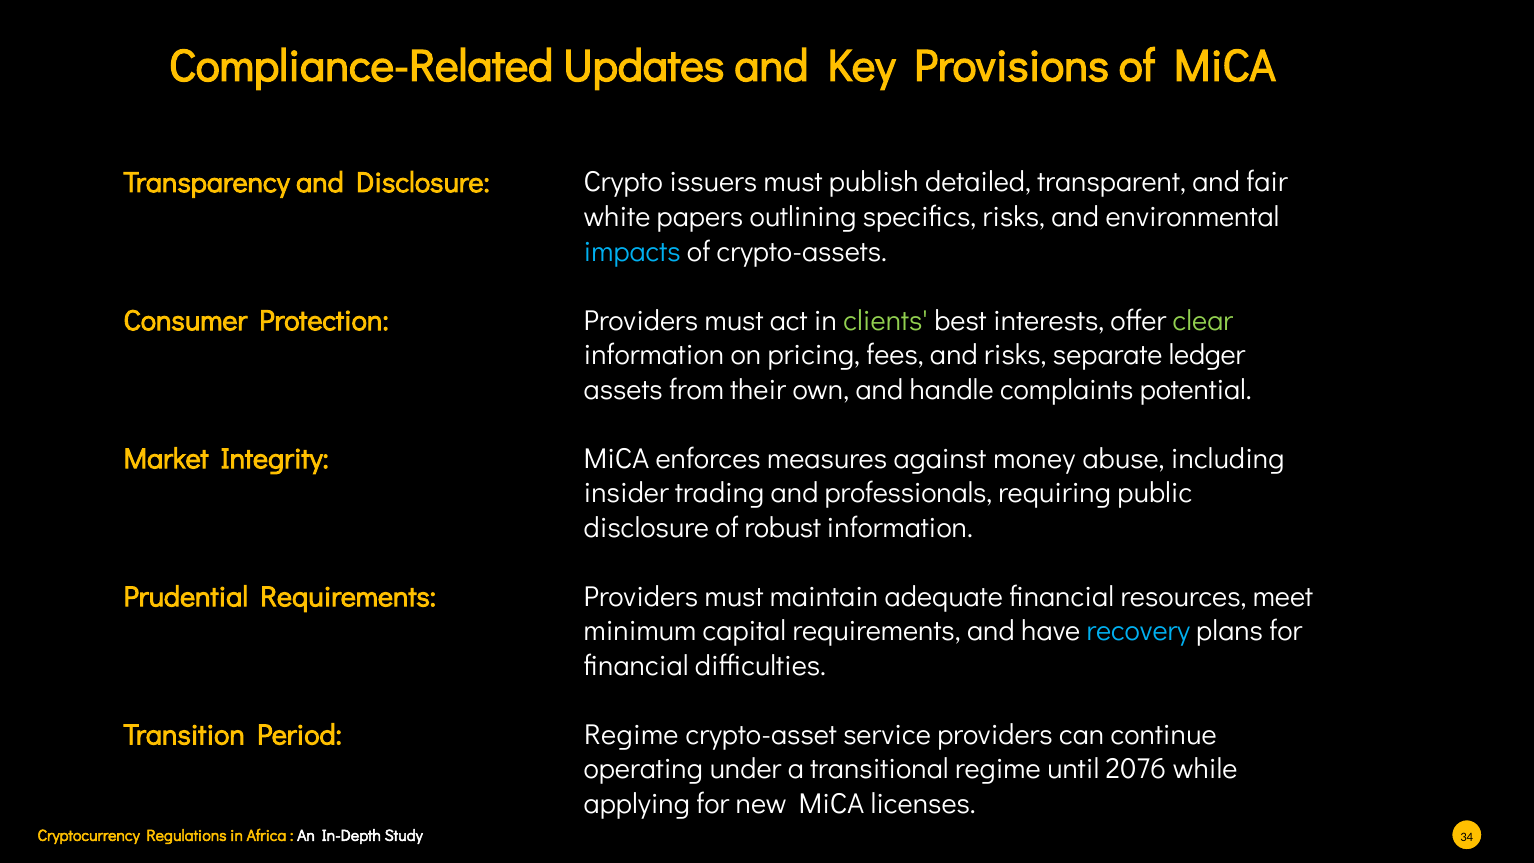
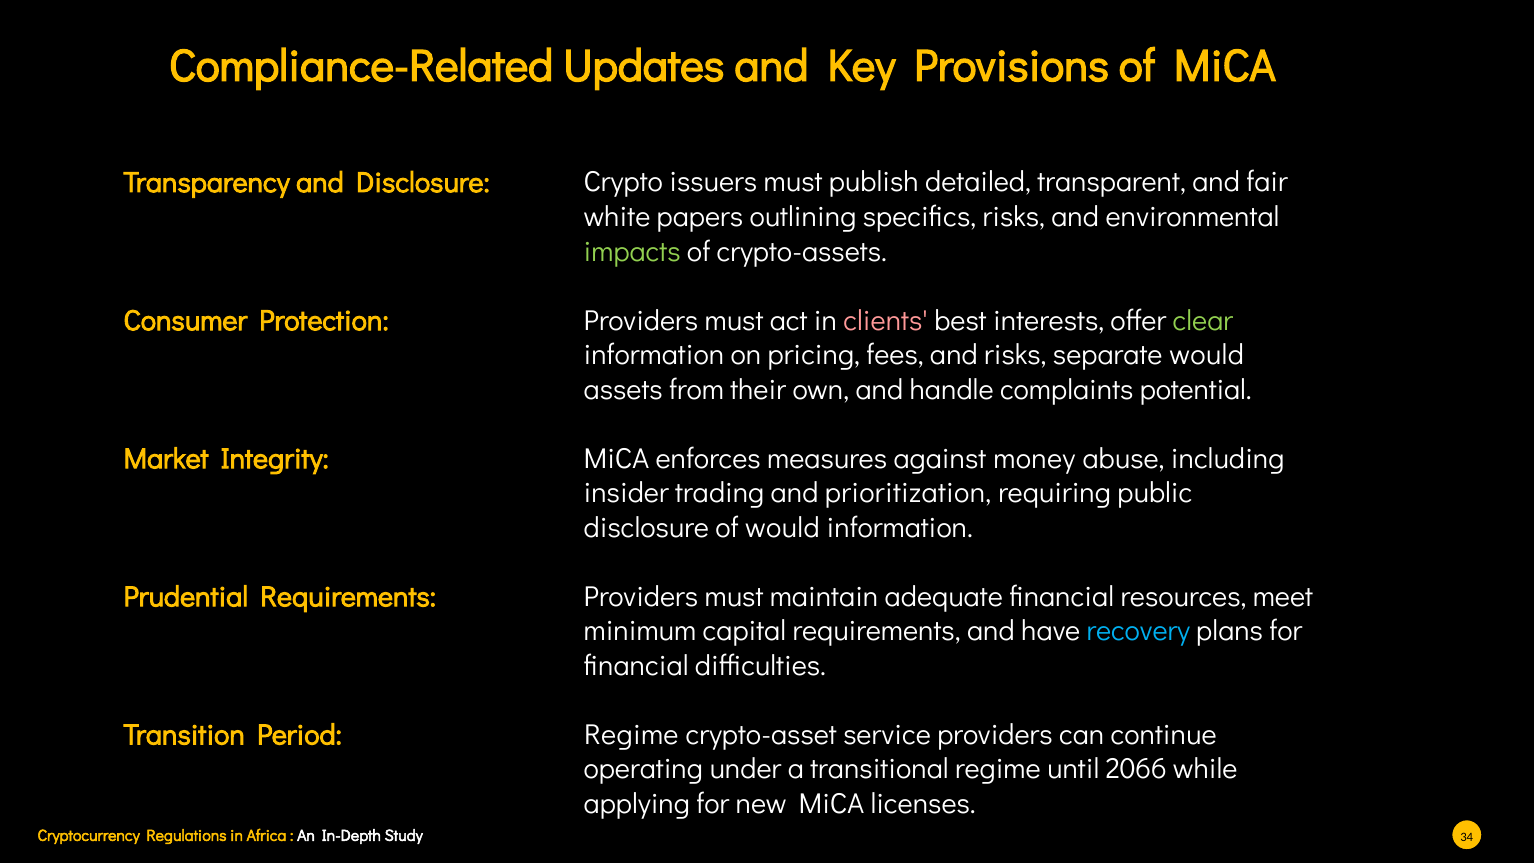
impacts colour: light blue -> light green
clients colour: light green -> pink
separate ledger: ledger -> would
professionals: professionals -> prioritization
of robust: robust -> would
2076: 2076 -> 2066
